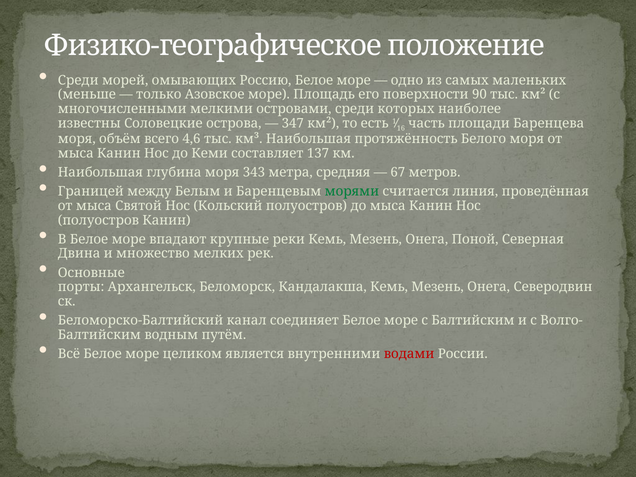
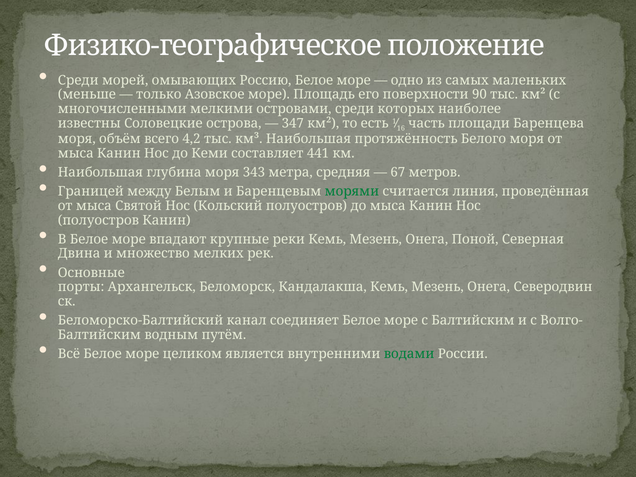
4,6: 4,6 -> 4,2
137: 137 -> 441
водами colour: red -> green
